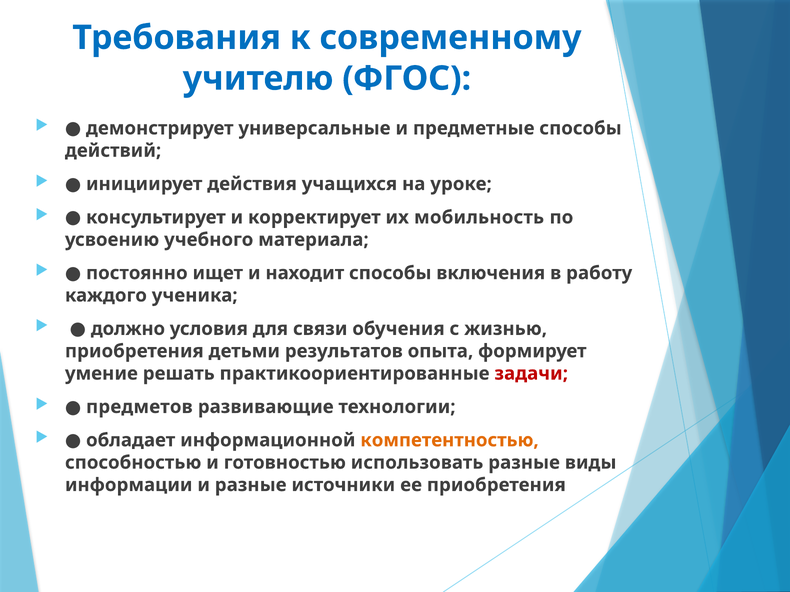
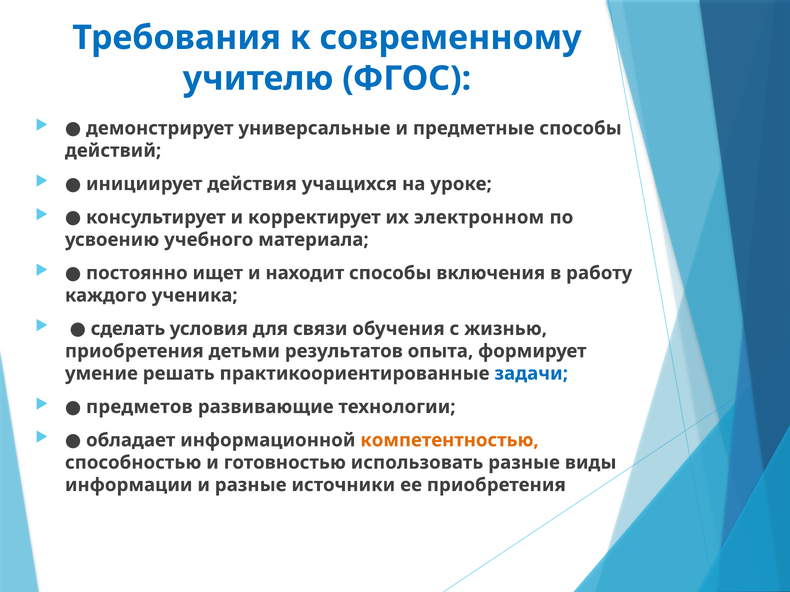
мобильность: мобильность -> электронном
должно: должно -> сделать
задачи colour: red -> blue
